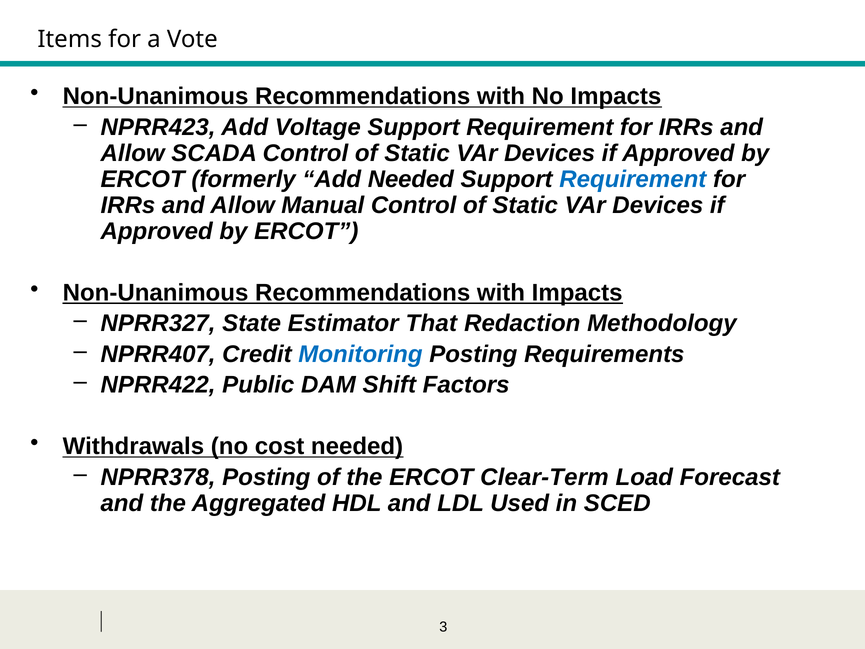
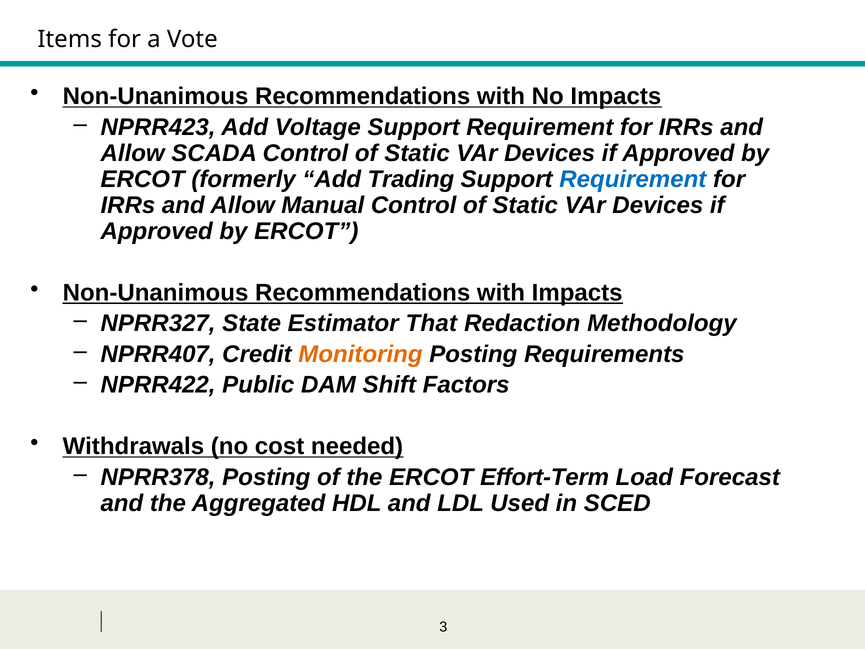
Add Needed: Needed -> Trading
Monitoring colour: blue -> orange
Clear-Term: Clear-Term -> Effort-Term
